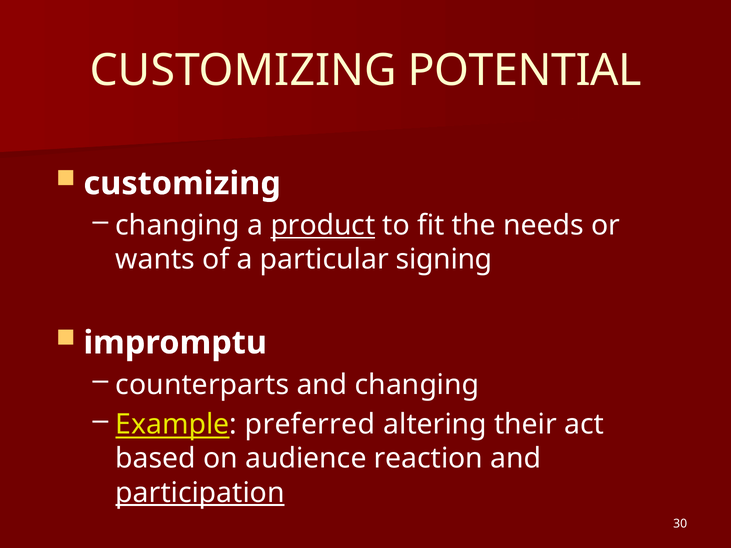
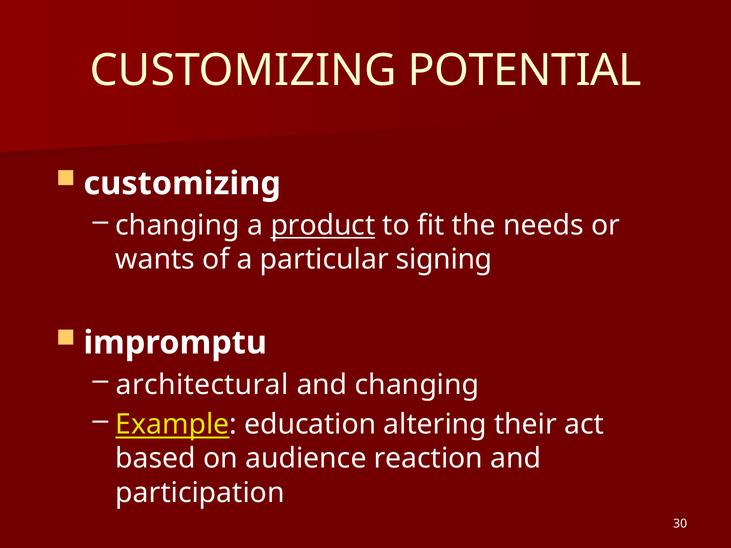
counterparts: counterparts -> architectural
preferred: preferred -> education
participation underline: present -> none
